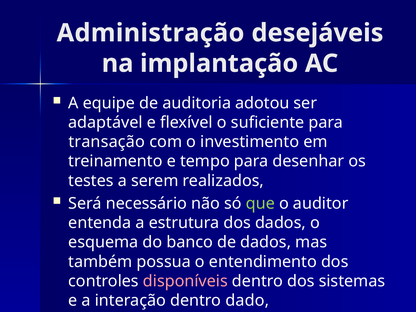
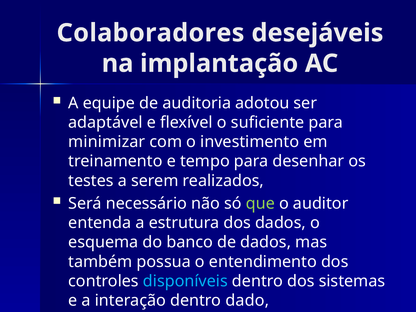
Administração: Administração -> Colaboradores
transação: transação -> minimizar
disponíveis colour: pink -> light blue
